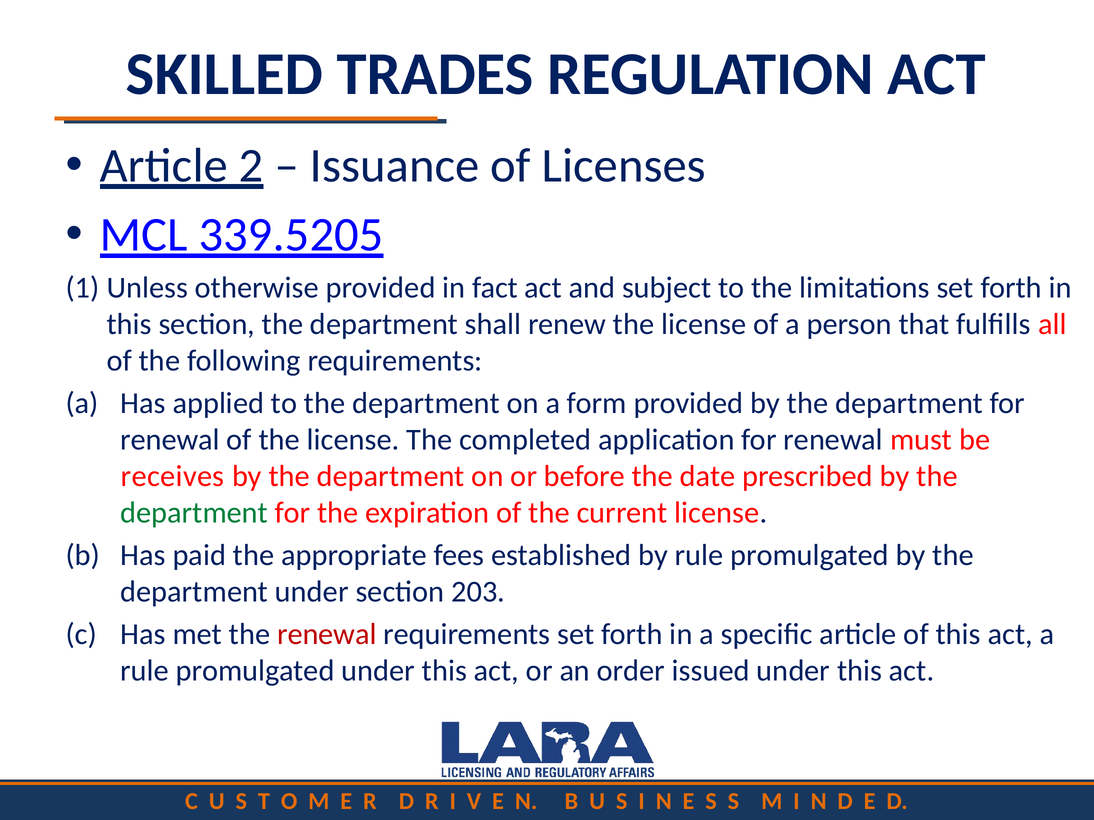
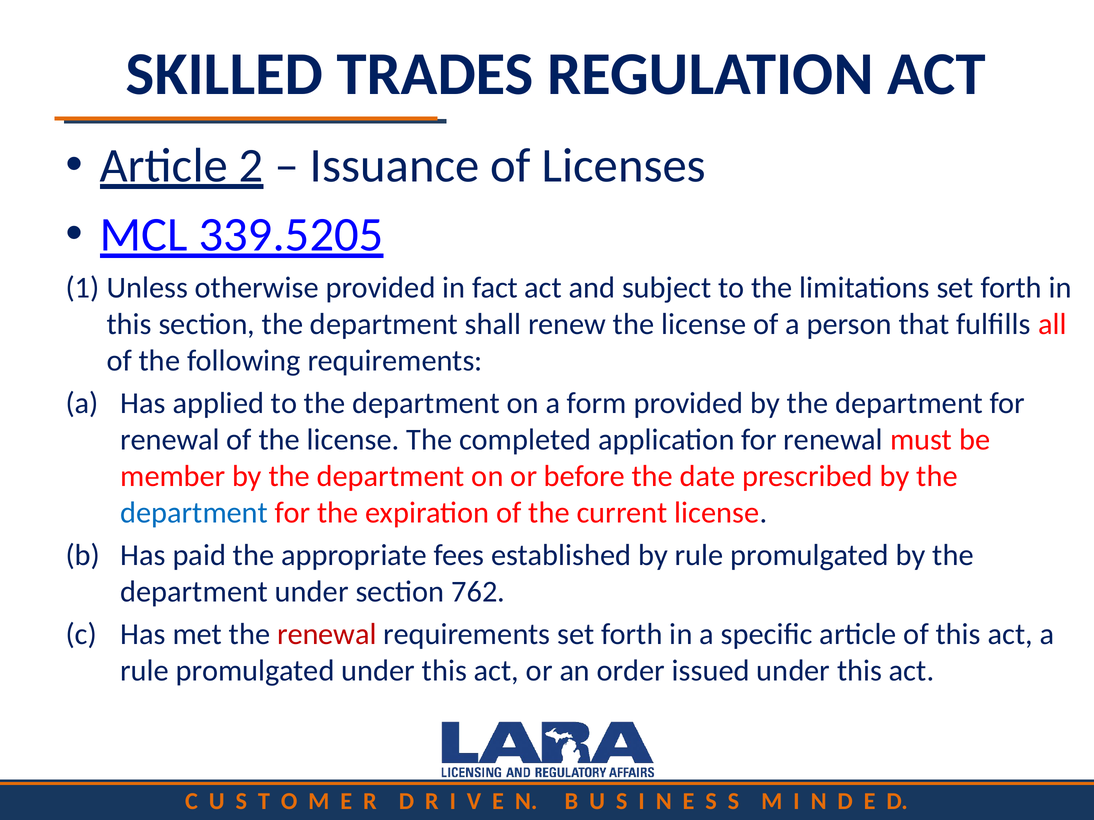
receives: receives -> member
department at (194, 513) colour: green -> blue
203: 203 -> 762
